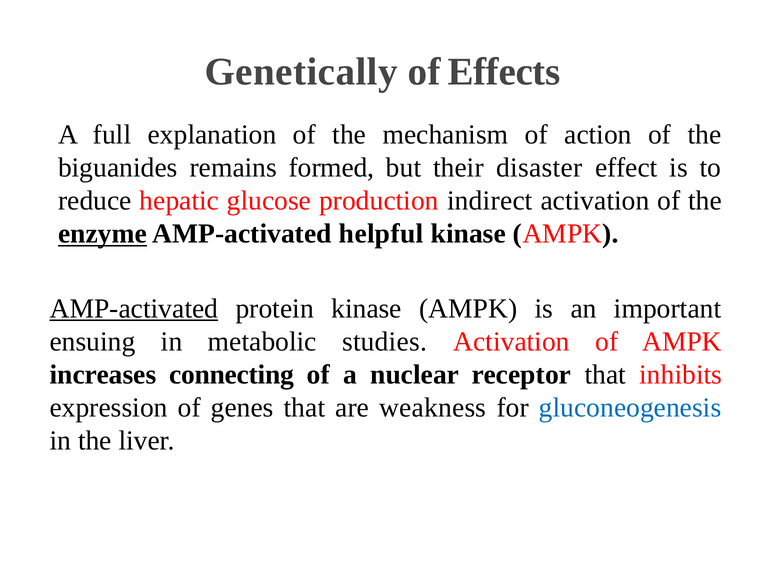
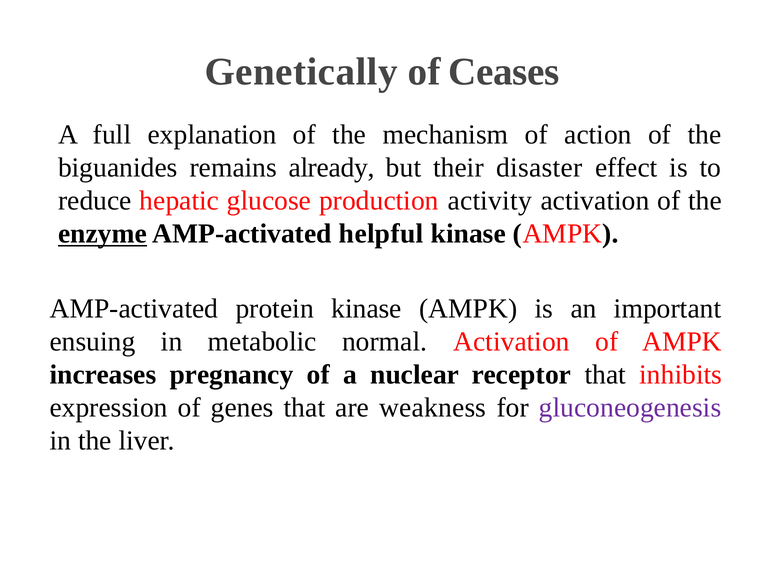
Effects: Effects -> Ceases
formed: formed -> already
indirect: indirect -> activity
AMP-activated at (134, 309) underline: present -> none
studies: studies -> normal
connecting: connecting -> pregnancy
gluconeogenesis colour: blue -> purple
